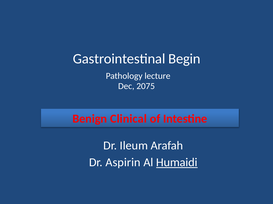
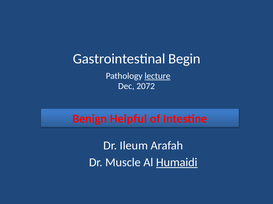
lecture underline: none -> present
2075: 2075 -> 2072
Clinical: Clinical -> Helpful
Aspirin: Aspirin -> Muscle
